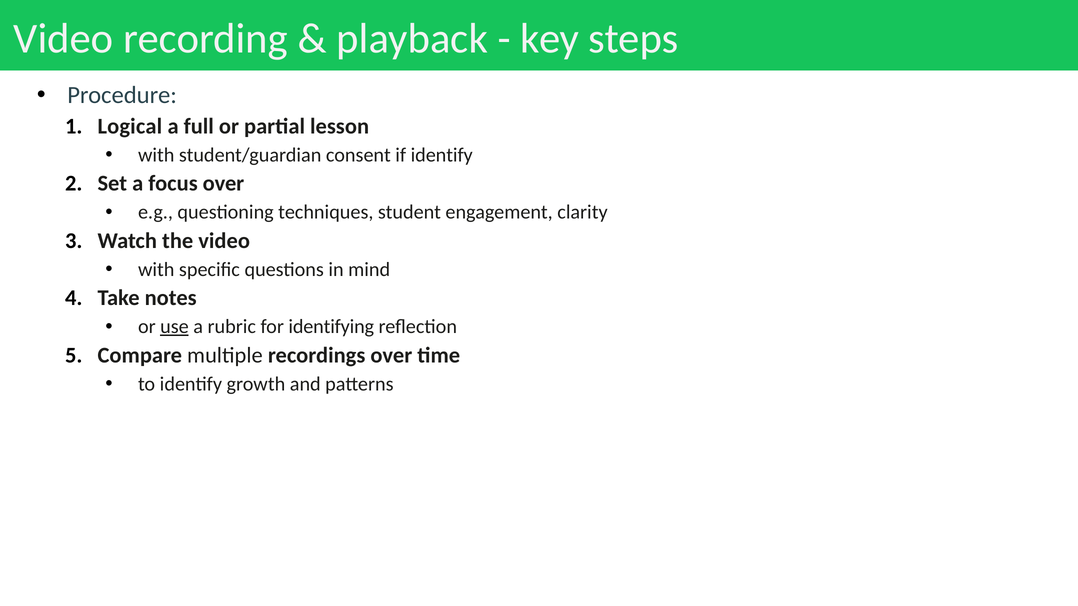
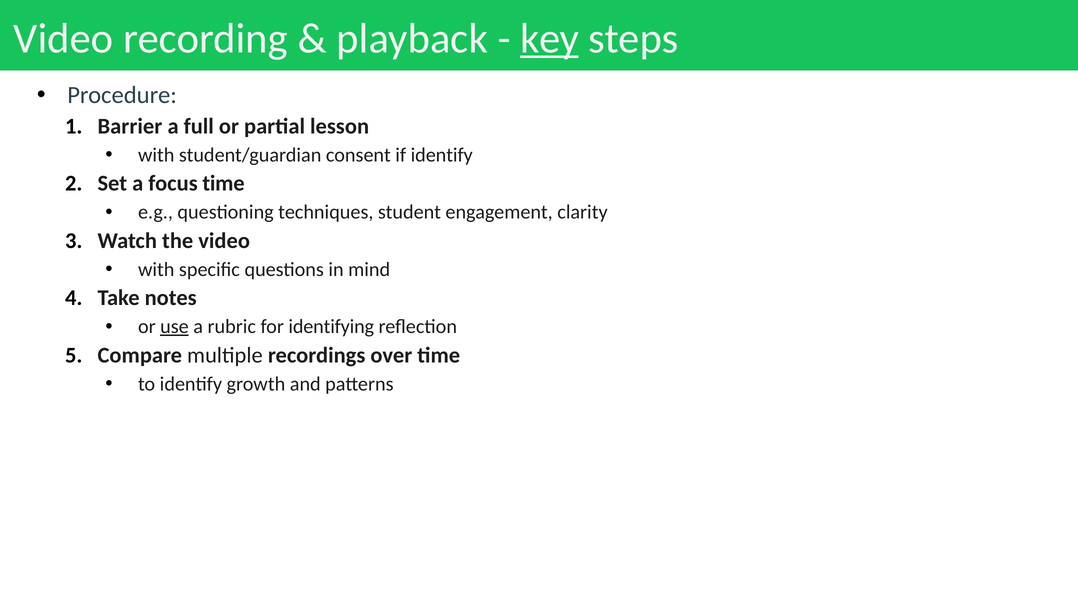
key underline: none -> present
Logical: Logical -> Barrier
focus over: over -> time
